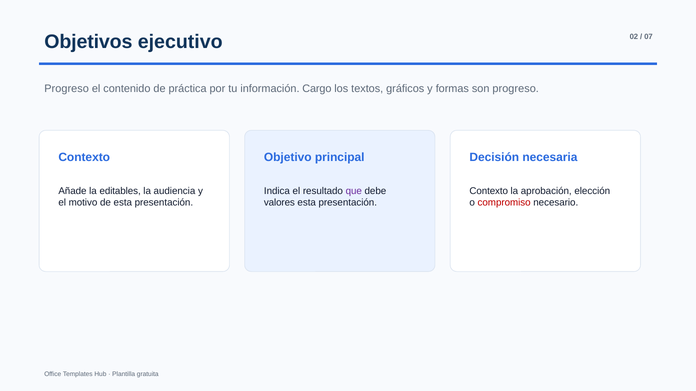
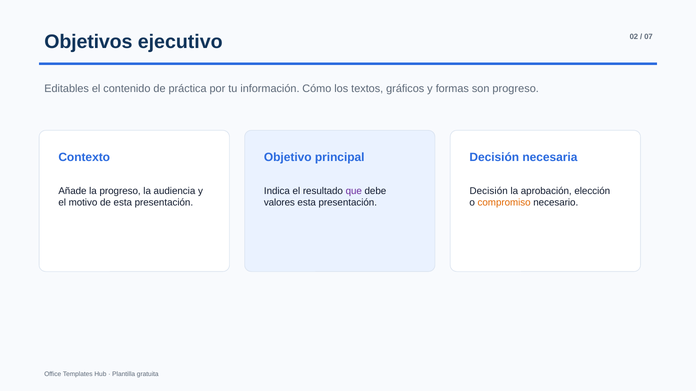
Progreso at (67, 89): Progreso -> Editables
Cargo: Cargo -> Cómo
la editables: editables -> progreso
Contexto at (489, 191): Contexto -> Decisión
compromiso colour: red -> orange
